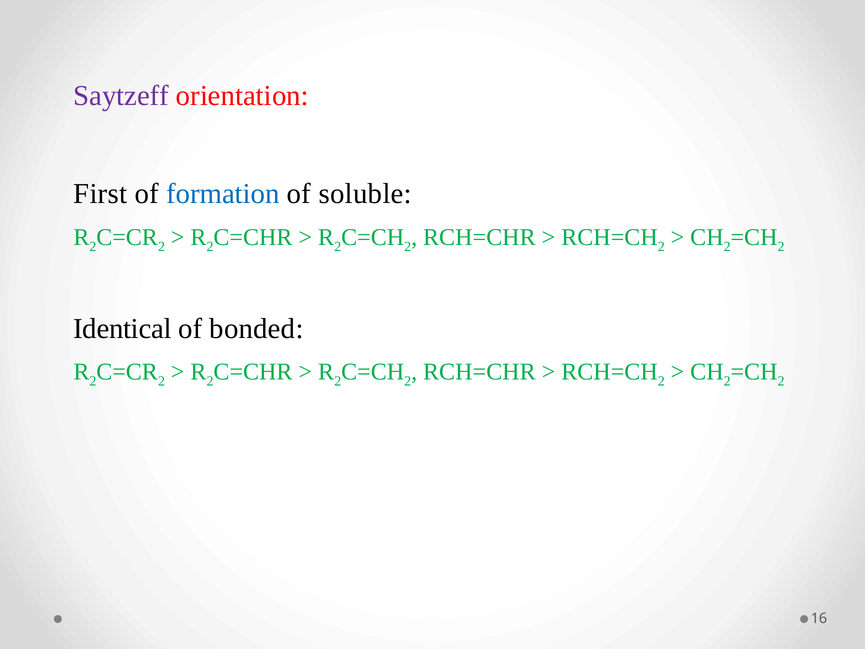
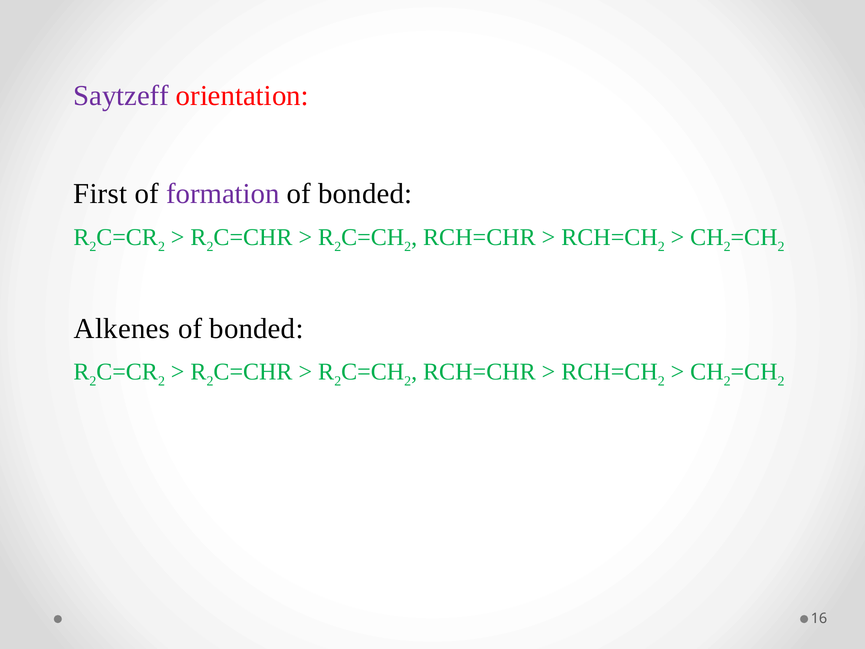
formation colour: blue -> purple
soluble at (365, 194): soluble -> bonded
Identical: Identical -> Alkenes
